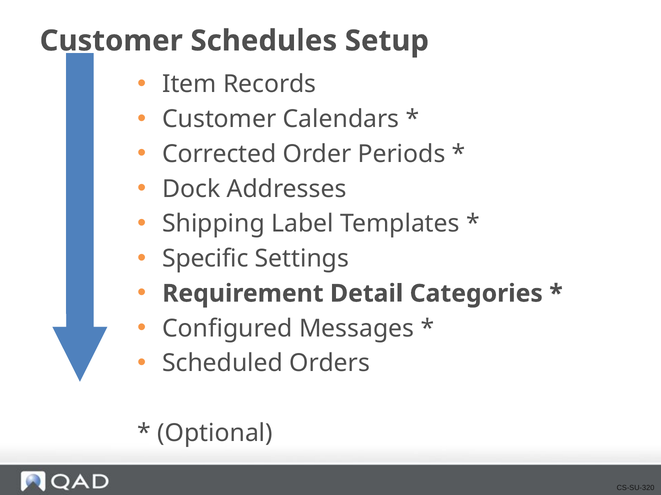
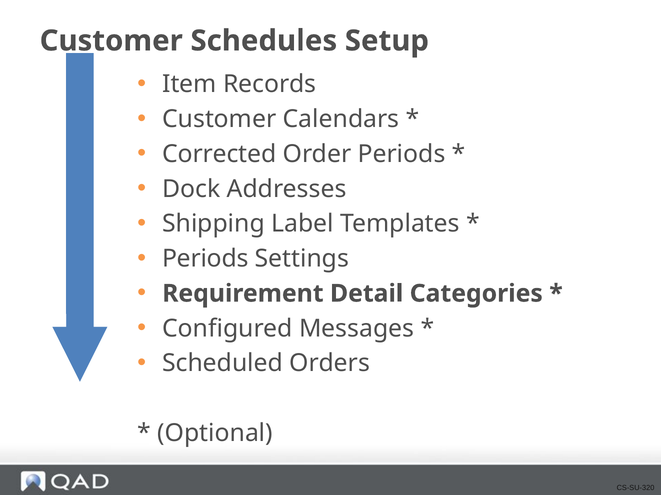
Specific at (205, 259): Specific -> Periods
